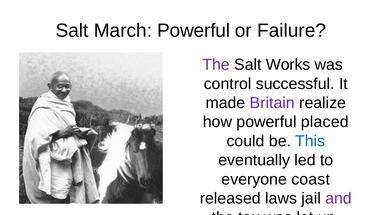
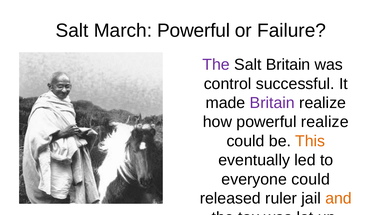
Salt Works: Works -> Britain
powerful placed: placed -> realize
This colour: blue -> orange
everyone coast: coast -> could
laws: laws -> ruler
and colour: purple -> orange
